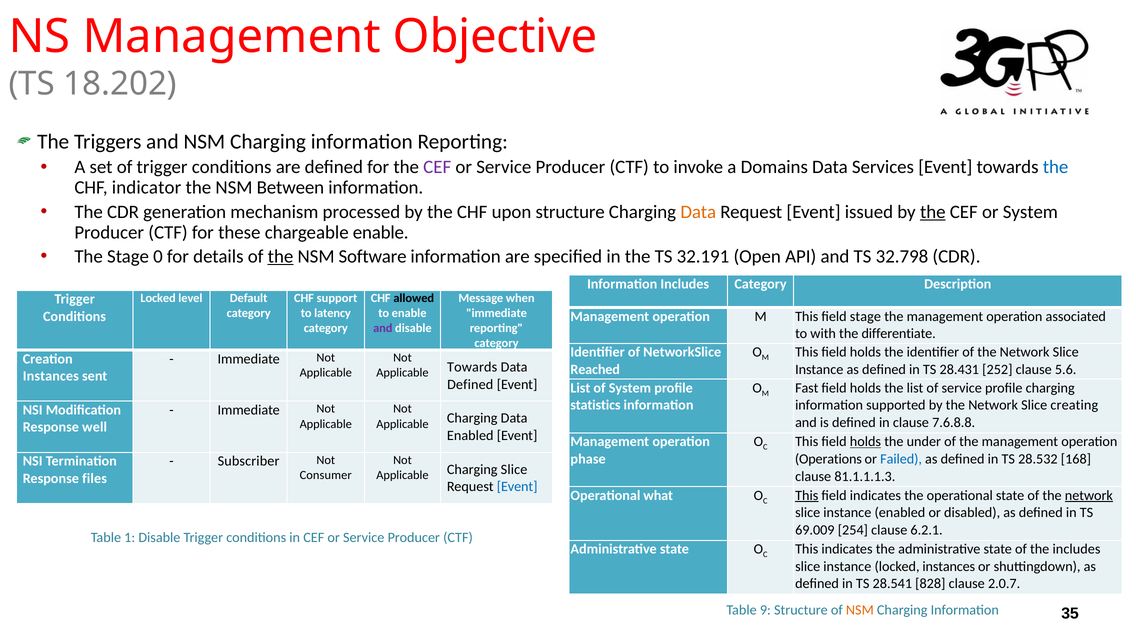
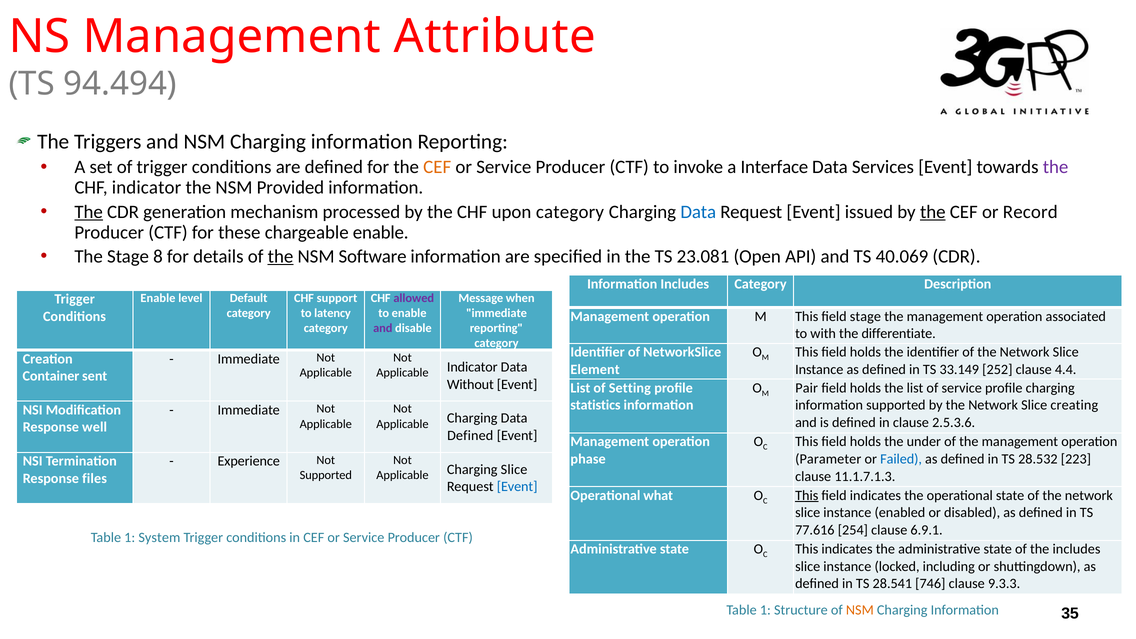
Objective: Objective -> Attribute
18.202: 18.202 -> 94.494
CEF at (437, 167) colour: purple -> orange
Domains: Domains -> Interface
the at (1056, 167) colour: blue -> purple
Between: Between -> Provided
The at (89, 212) underline: none -> present
upon structure: structure -> category
Data at (698, 212) colour: orange -> blue
or System: System -> Record
0: 0 -> 8
32.191: 32.191 -> 23.081
32.798: 32.798 -> 40.069
Locked at (158, 298): Locked -> Enable
allowed colour: black -> purple
Reached: Reached -> Element
28.431: 28.431 -> 33.149
5.6: 5.6 -> 4.4
Applicable Towards: Towards -> Indicator
Instances at (51, 376): Instances -> Container
Defined at (470, 384): Defined -> Without
of System: System -> Setting
Fast: Fast -> Pair
7.6.8.8: 7.6.8.8 -> 2.5.3.6
Enabled at (470, 436): Enabled -> Defined
holds at (865, 442) underline: present -> none
Operations: Operations -> Parameter
168: 168 -> 223
Subscriber: Subscriber -> Experience
Consumer at (326, 475): Consumer -> Supported
81.1.1.1.3: 81.1.1.1.3 -> 11.1.7.1.3
network at (1089, 495) underline: present -> none
69.009: 69.009 -> 77.616
6.2.1: 6.2.1 -> 6.9.1
1 Disable: Disable -> System
locked instances: instances -> including
828: 828 -> 746
2.0.7: 2.0.7 -> 9.3.3
9 at (765, 610): 9 -> 1
